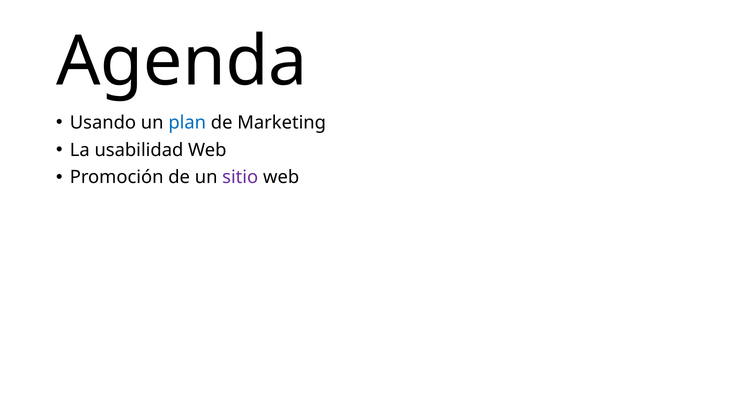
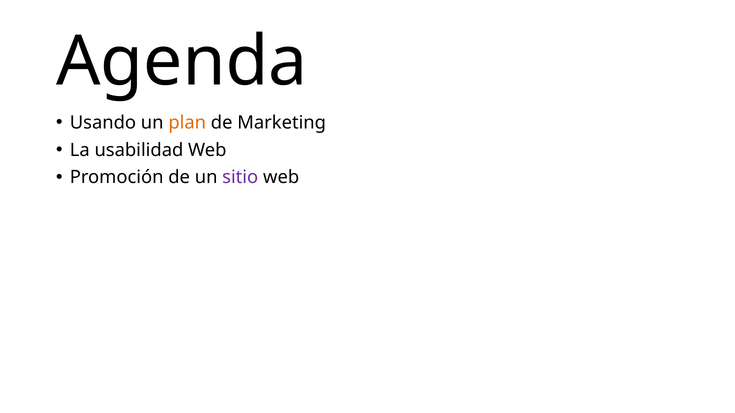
plan colour: blue -> orange
